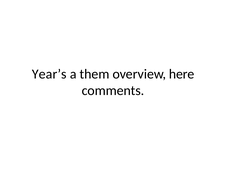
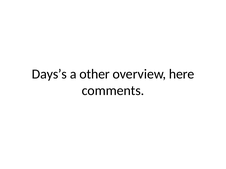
Year’s: Year’s -> Days’s
them: them -> other
